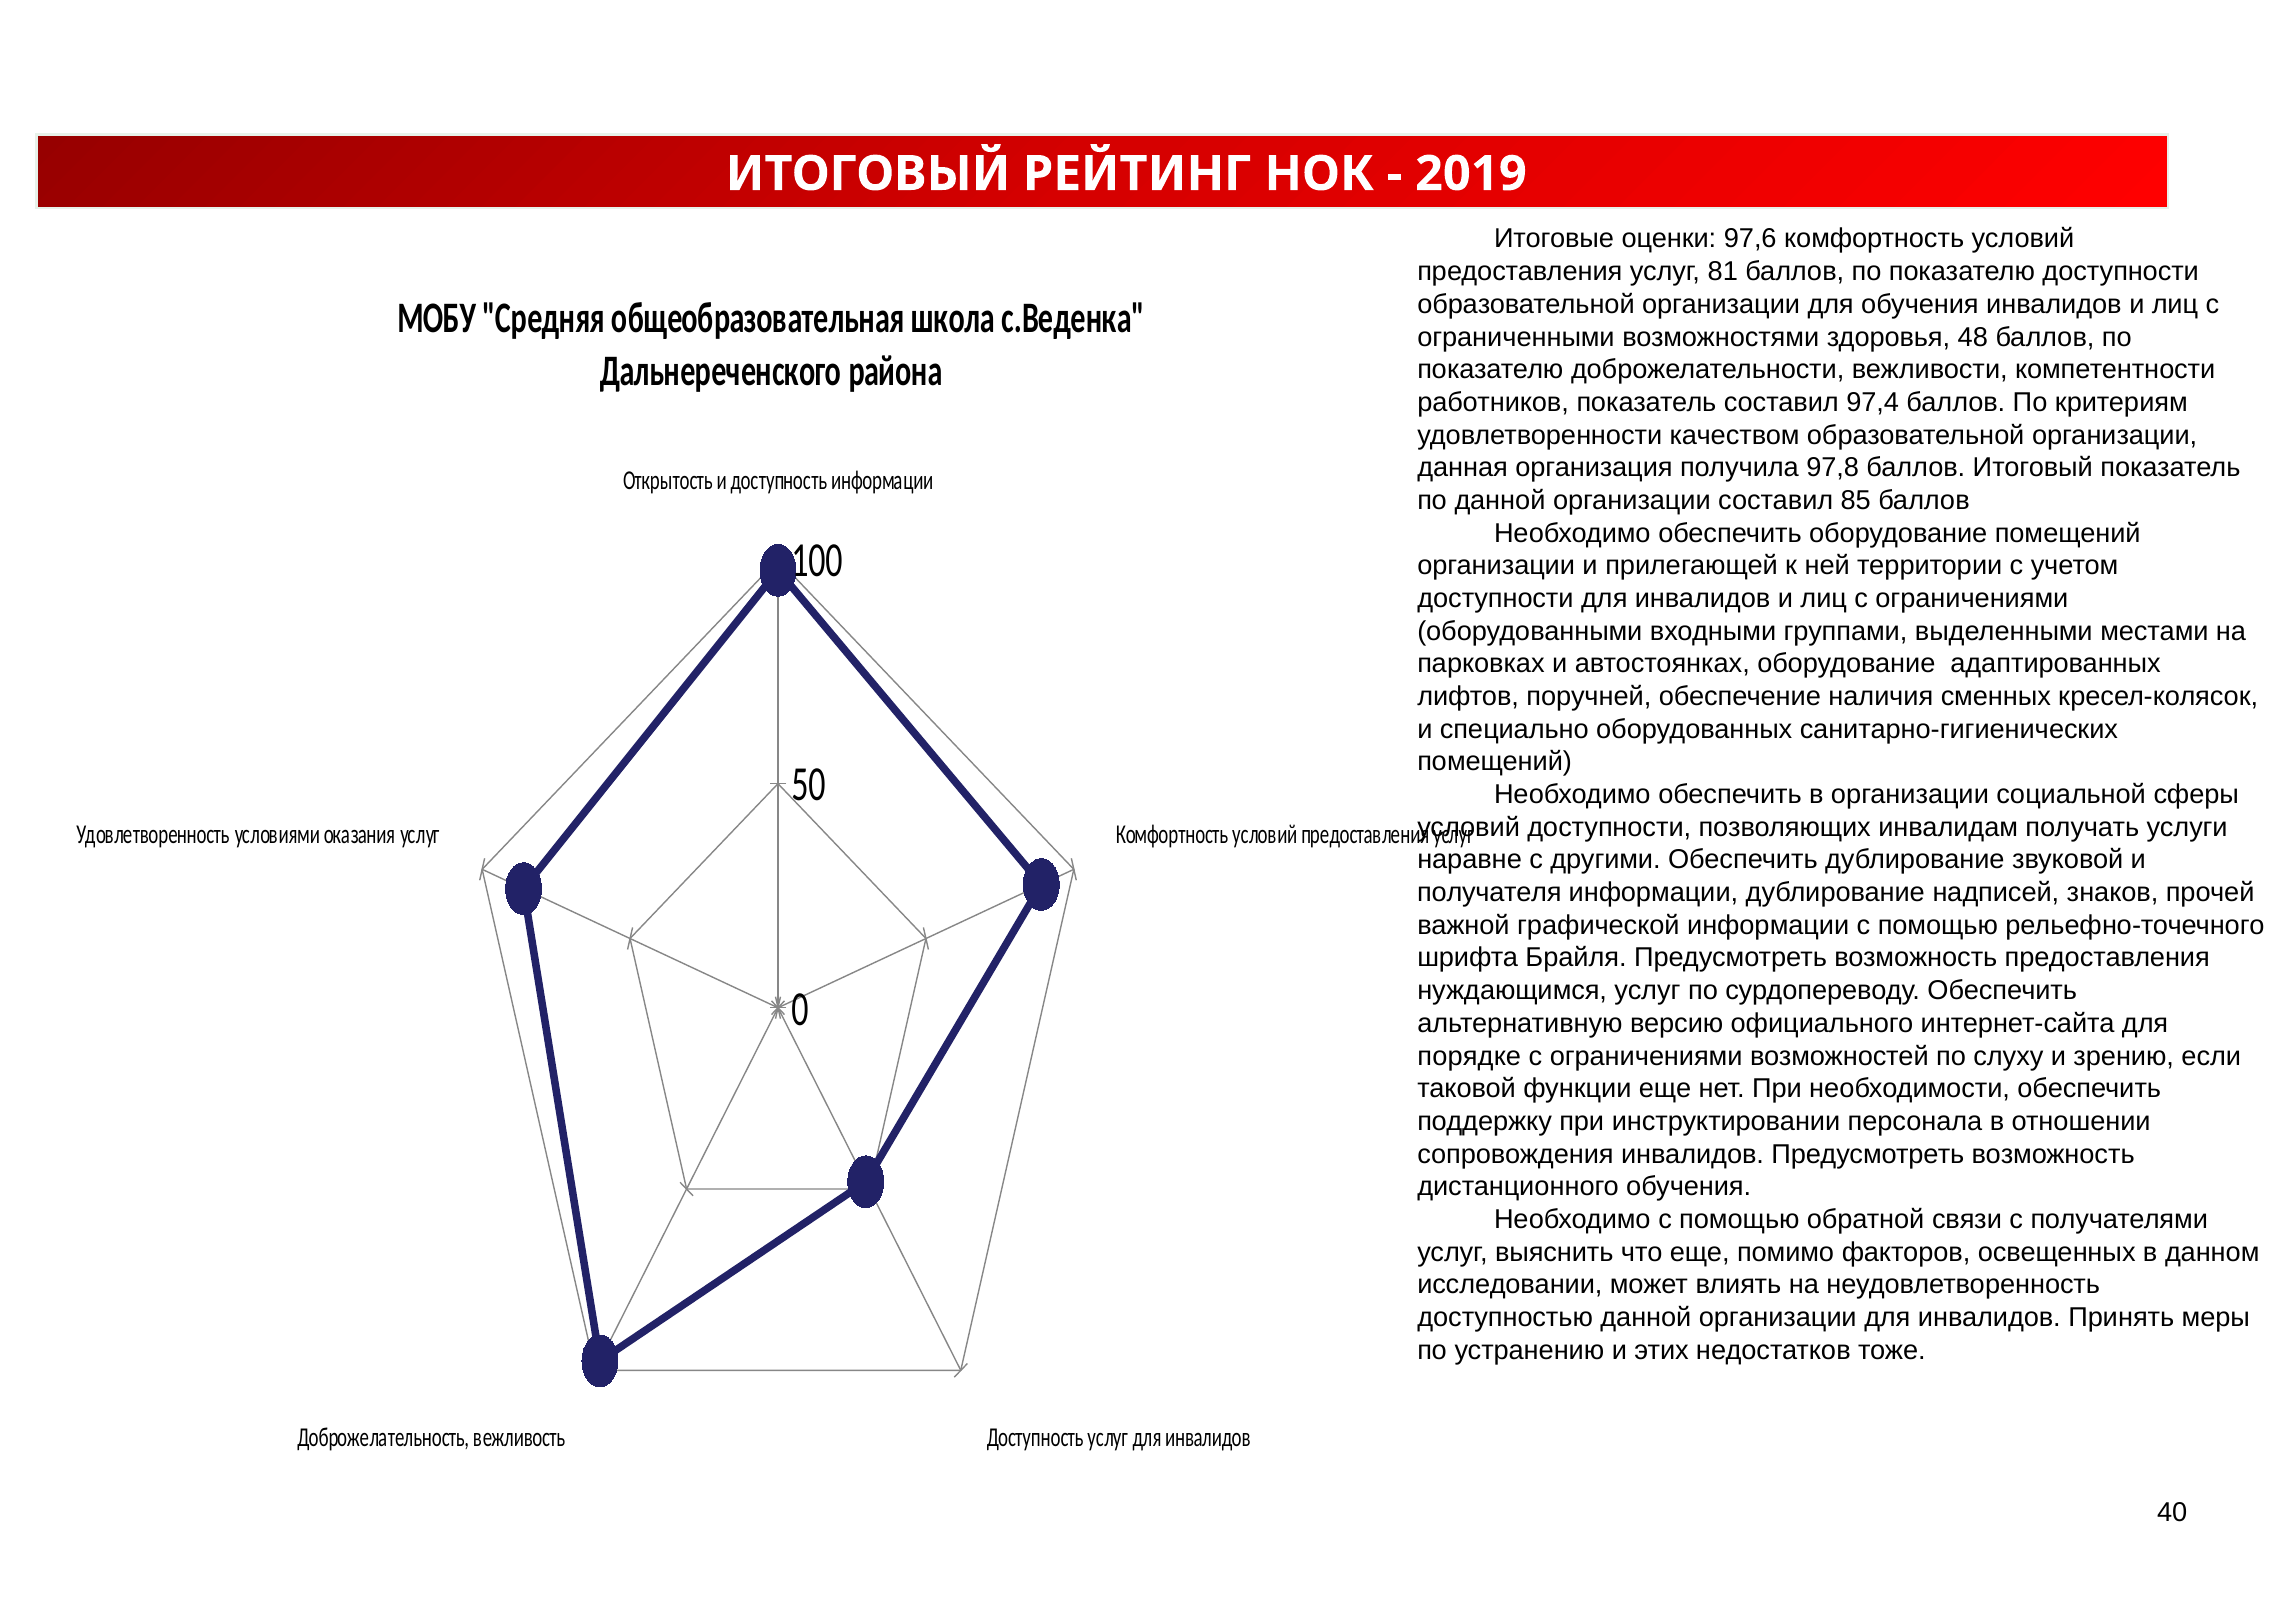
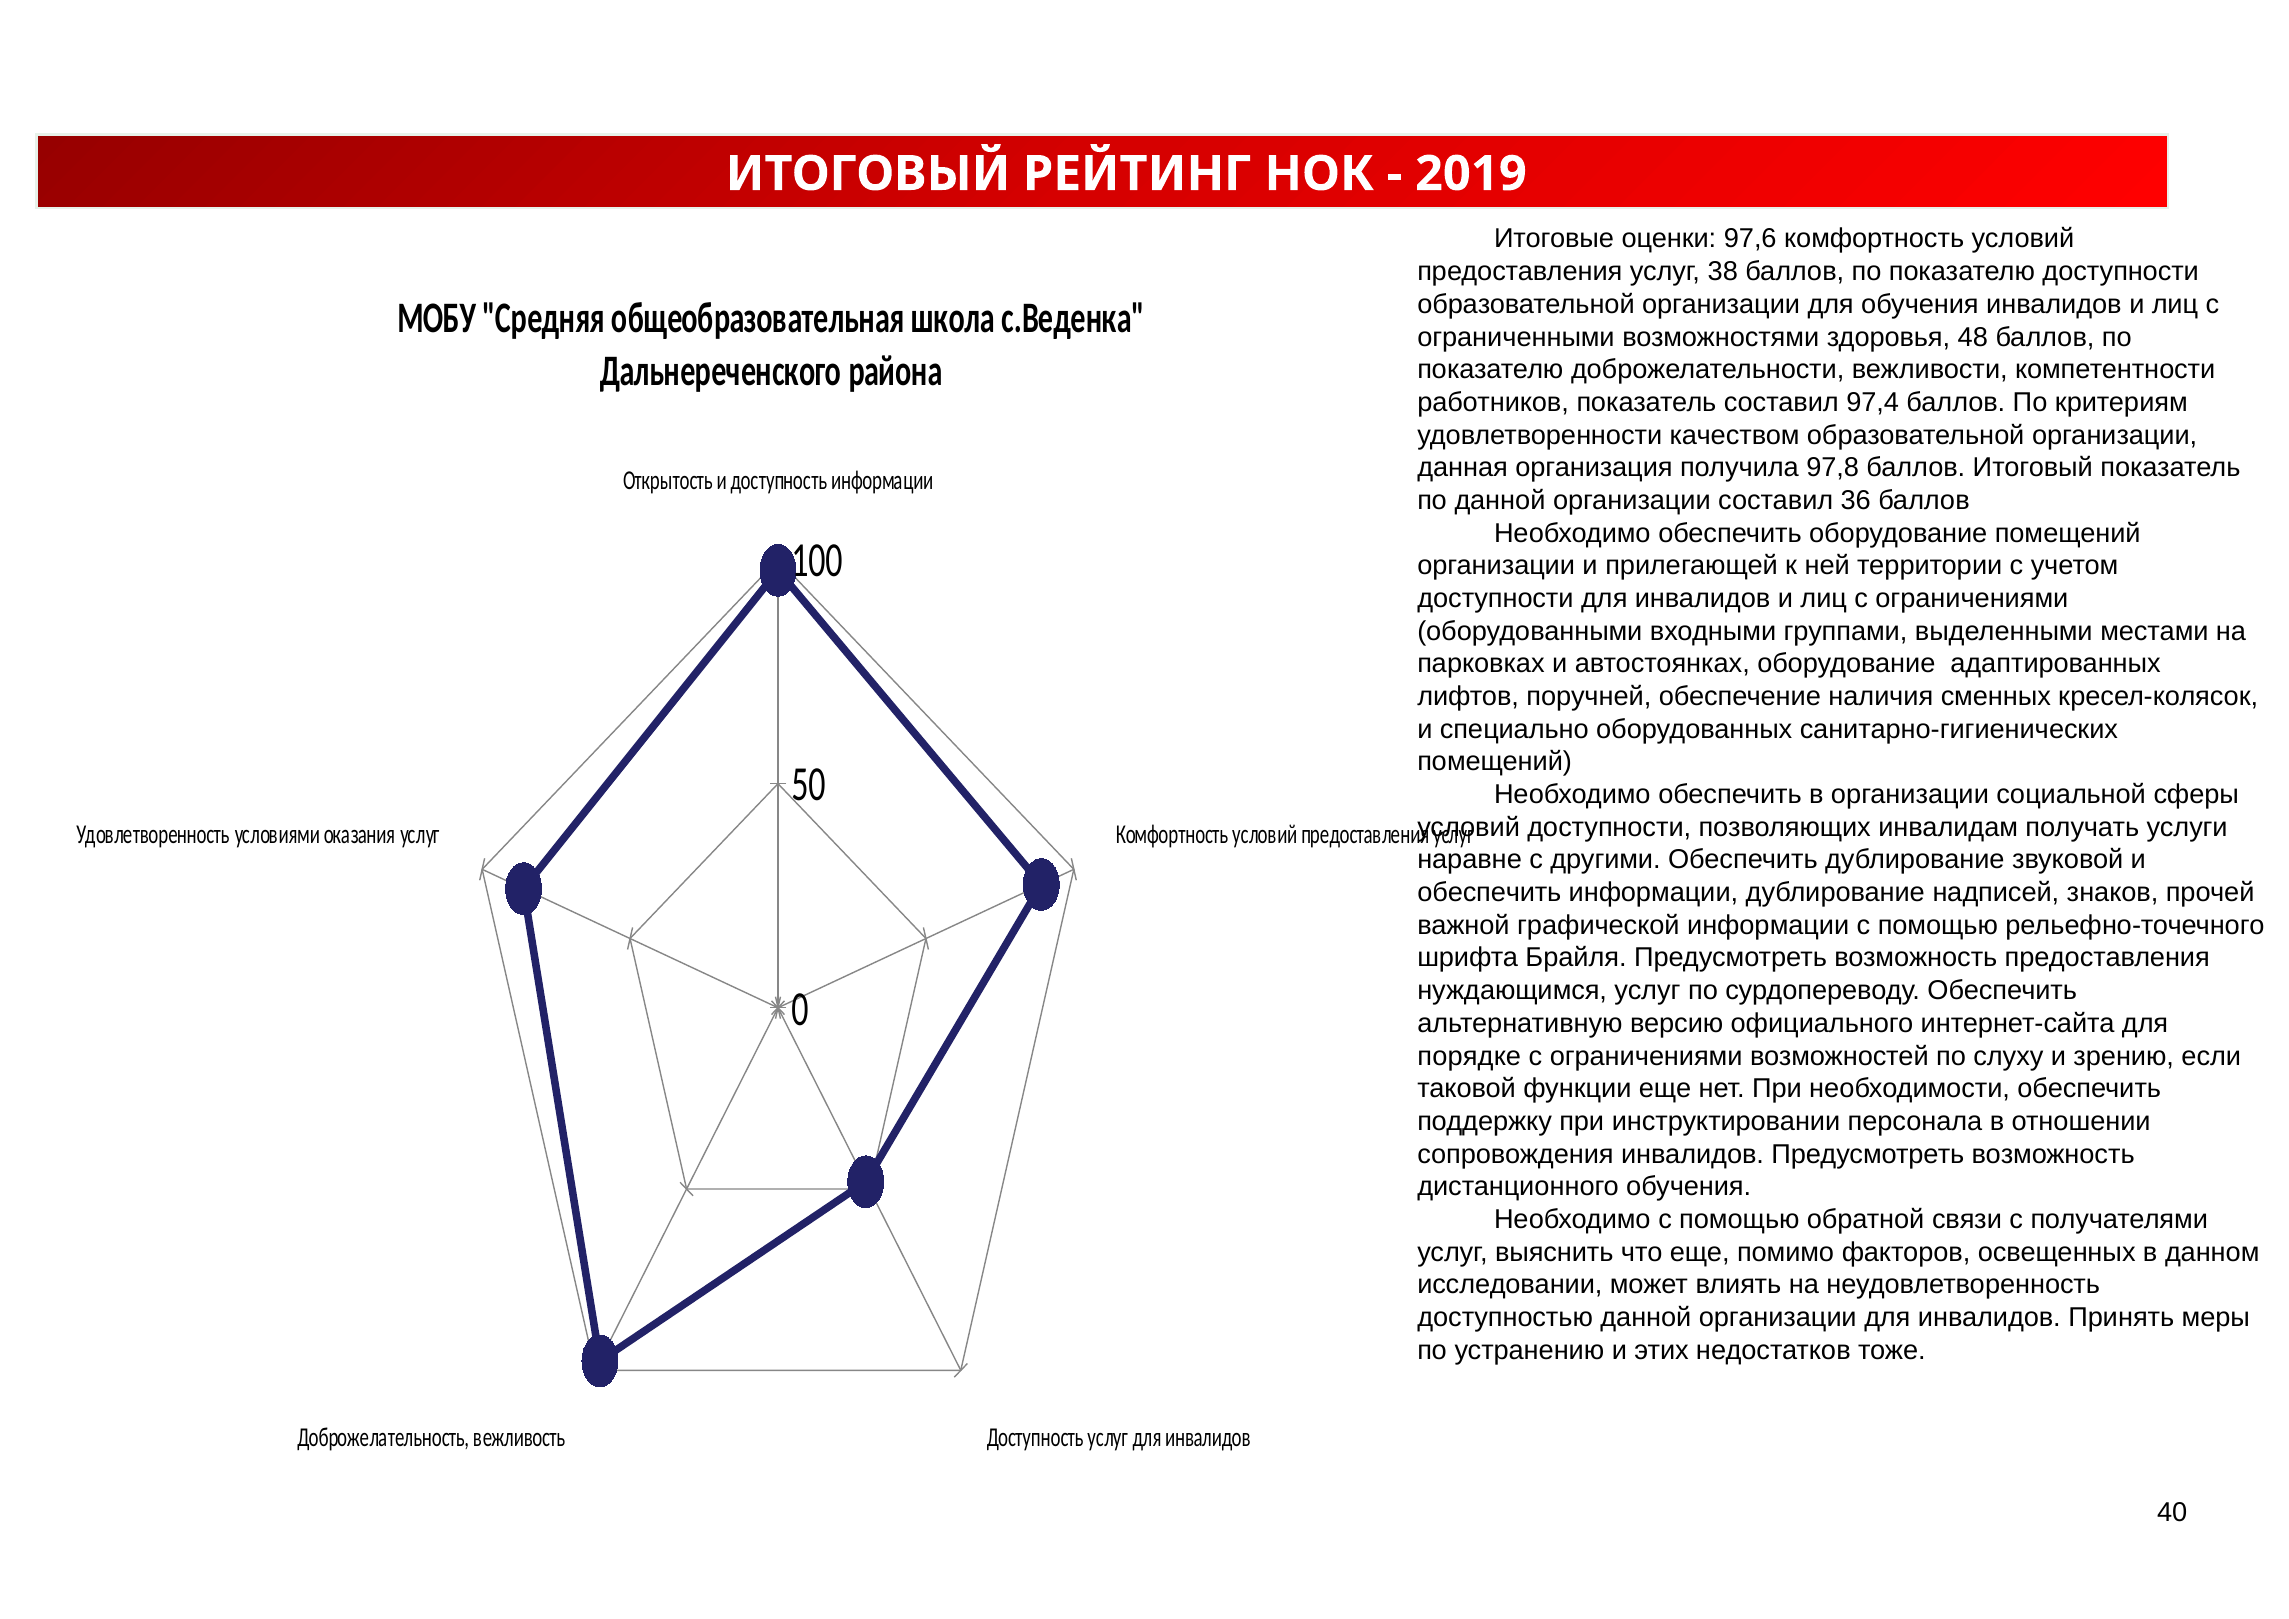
81: 81 -> 38
85: 85 -> 36
получателя at (1489, 892): получателя -> обеспечить
